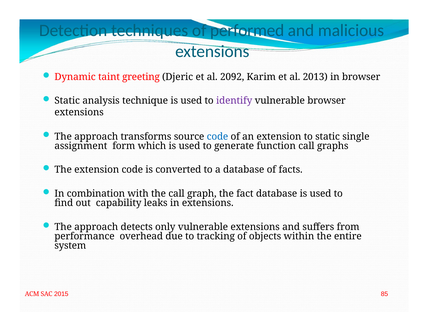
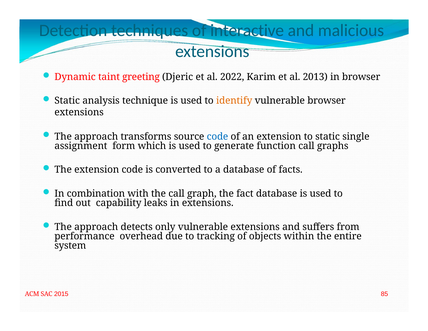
performed: performed -> interactive
2092: 2092 -> 2022
identify colour: purple -> orange
